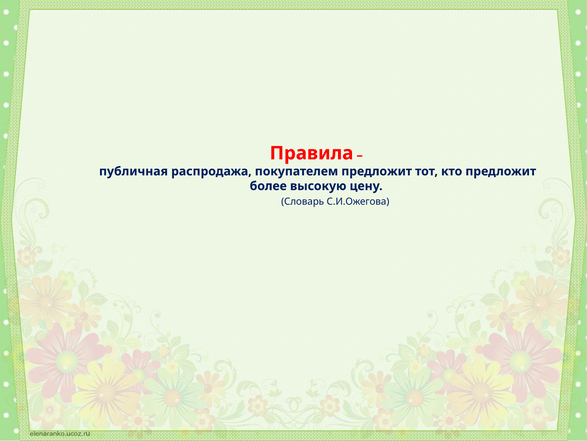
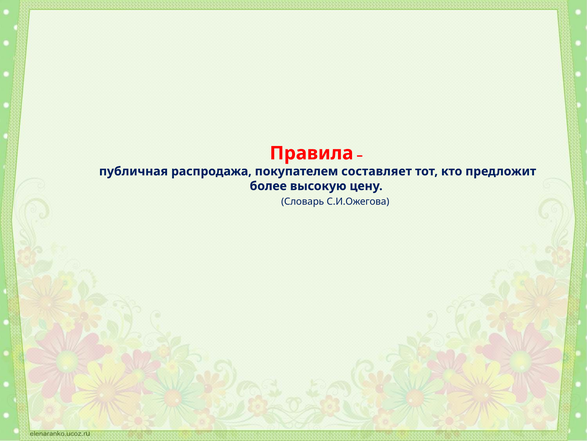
покупателем предложит: предложит -> составляет
